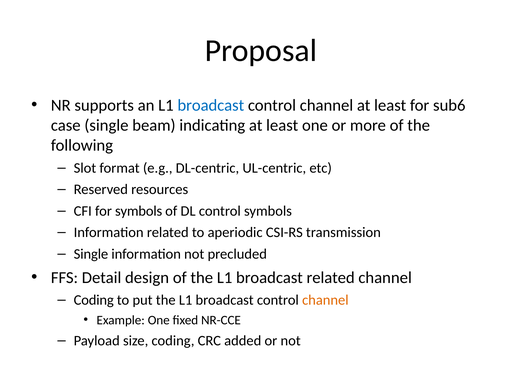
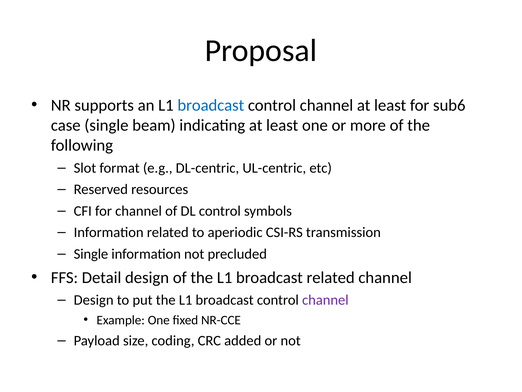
for symbols: symbols -> channel
Coding at (94, 300): Coding -> Design
channel at (325, 300) colour: orange -> purple
